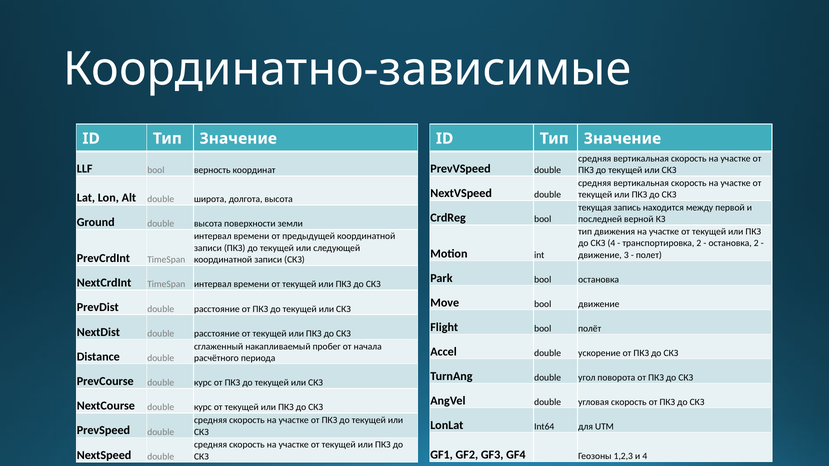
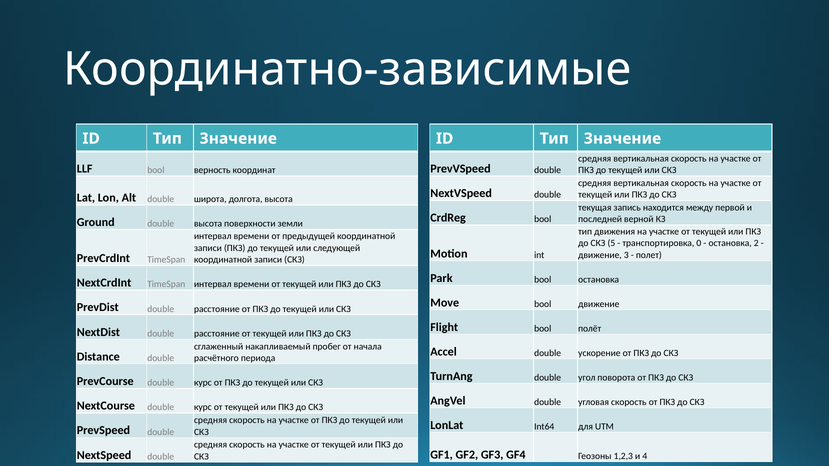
СКЗ 4: 4 -> 5
транспортировка 2: 2 -> 0
